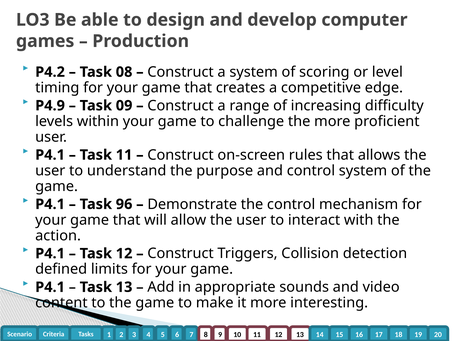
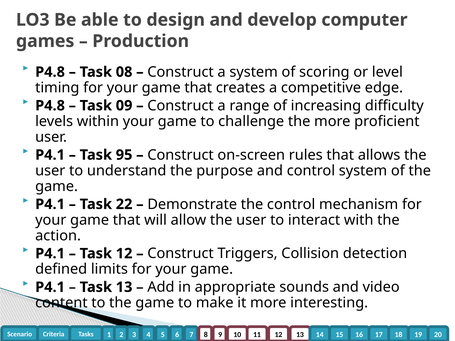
P4.2 at (50, 72): P4.2 -> P4.8
P4.9 at (50, 106): P4.9 -> P4.8
Task 11: 11 -> 95
96: 96 -> 22
